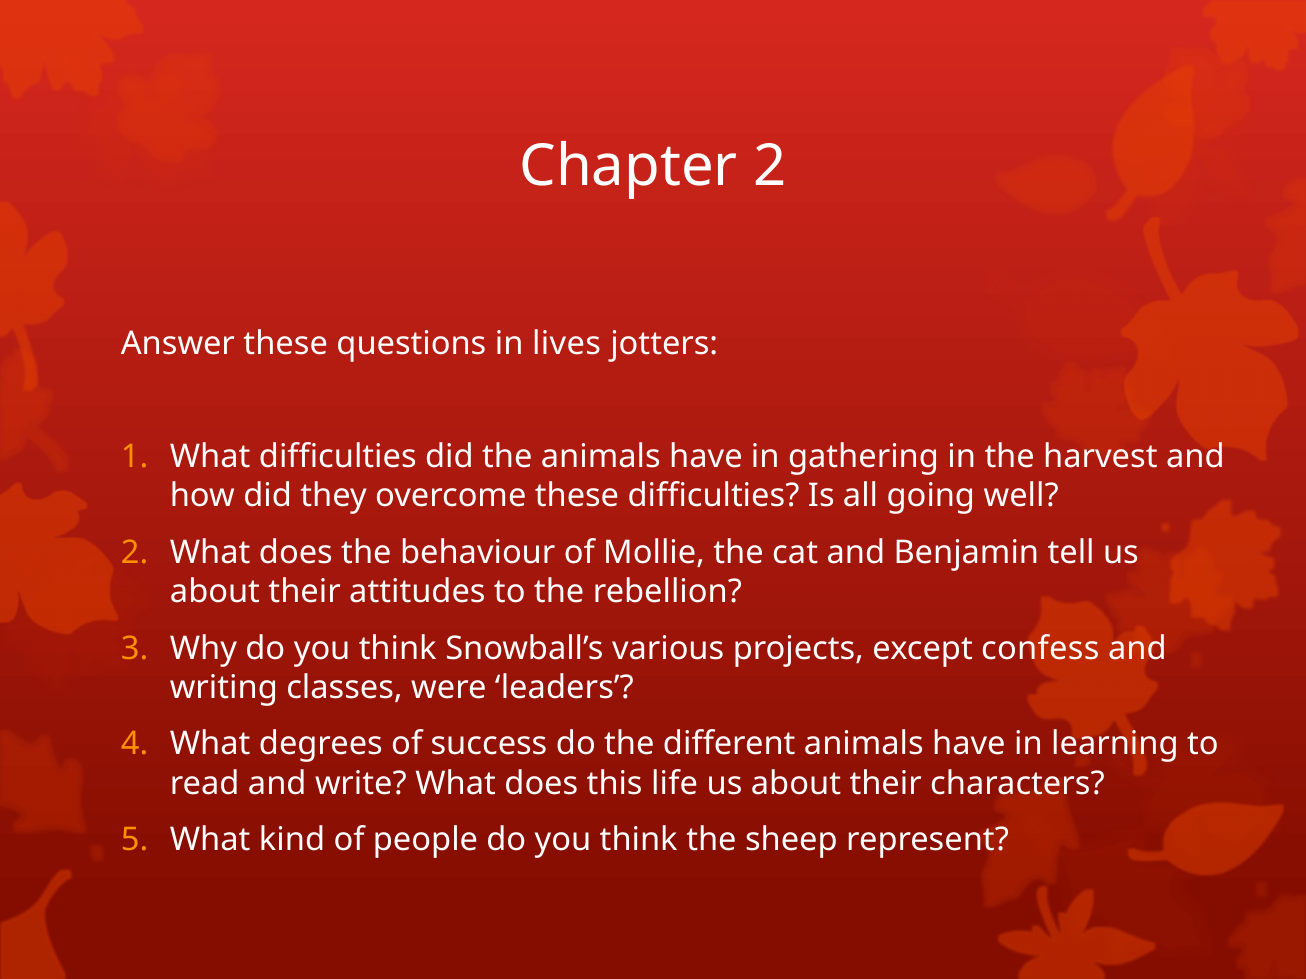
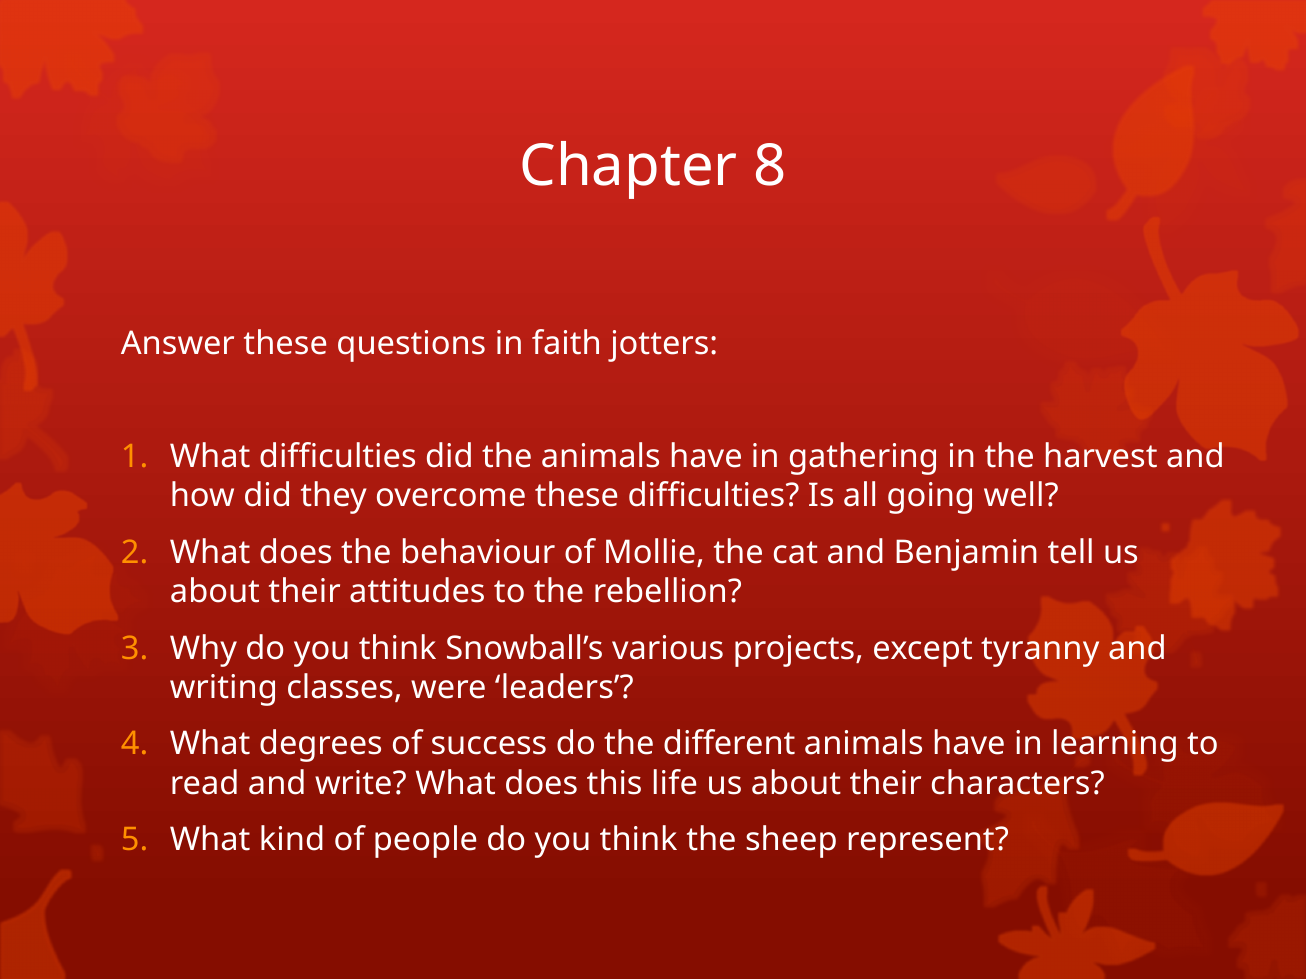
Chapter 2: 2 -> 8
lives: lives -> faith
confess: confess -> tyranny
